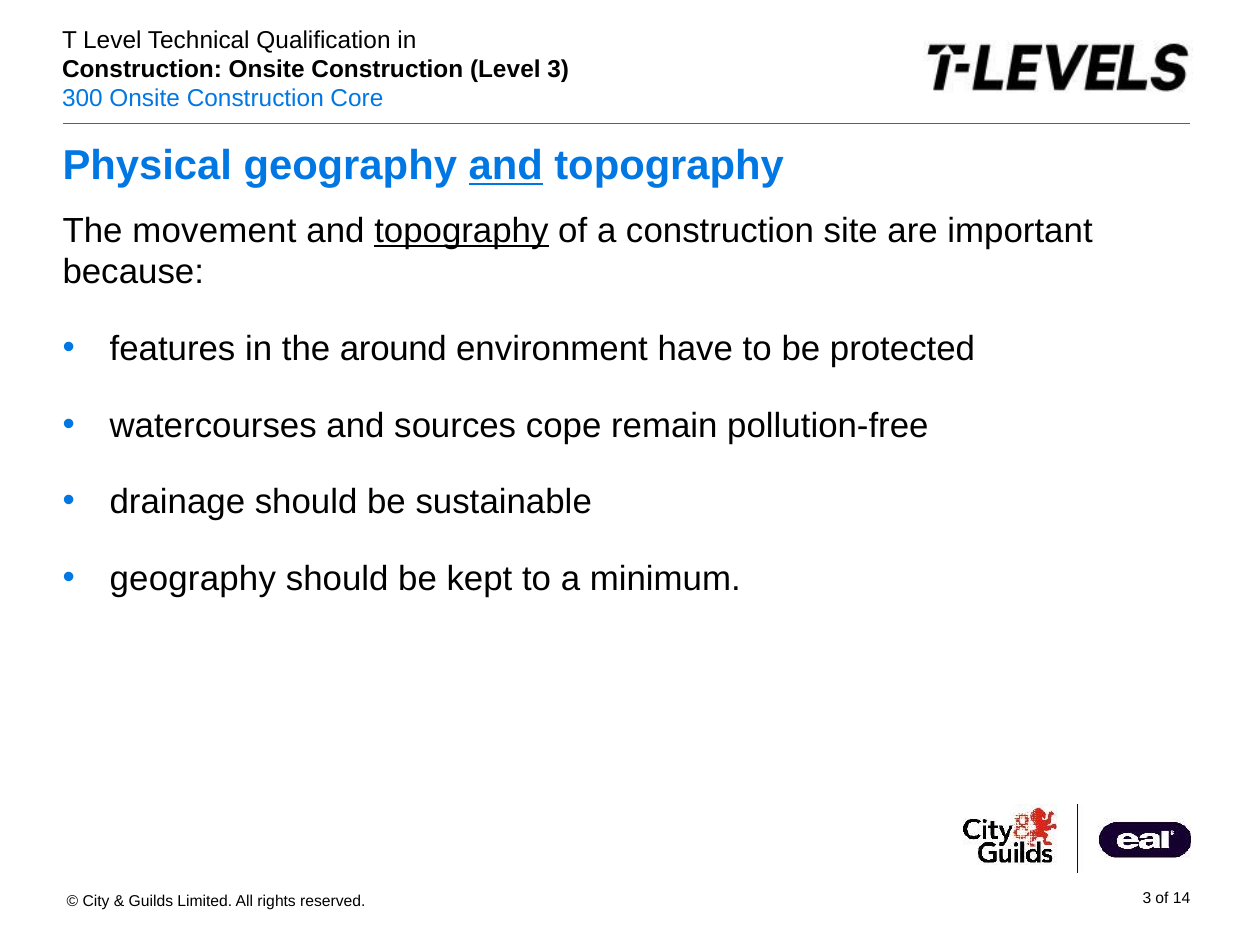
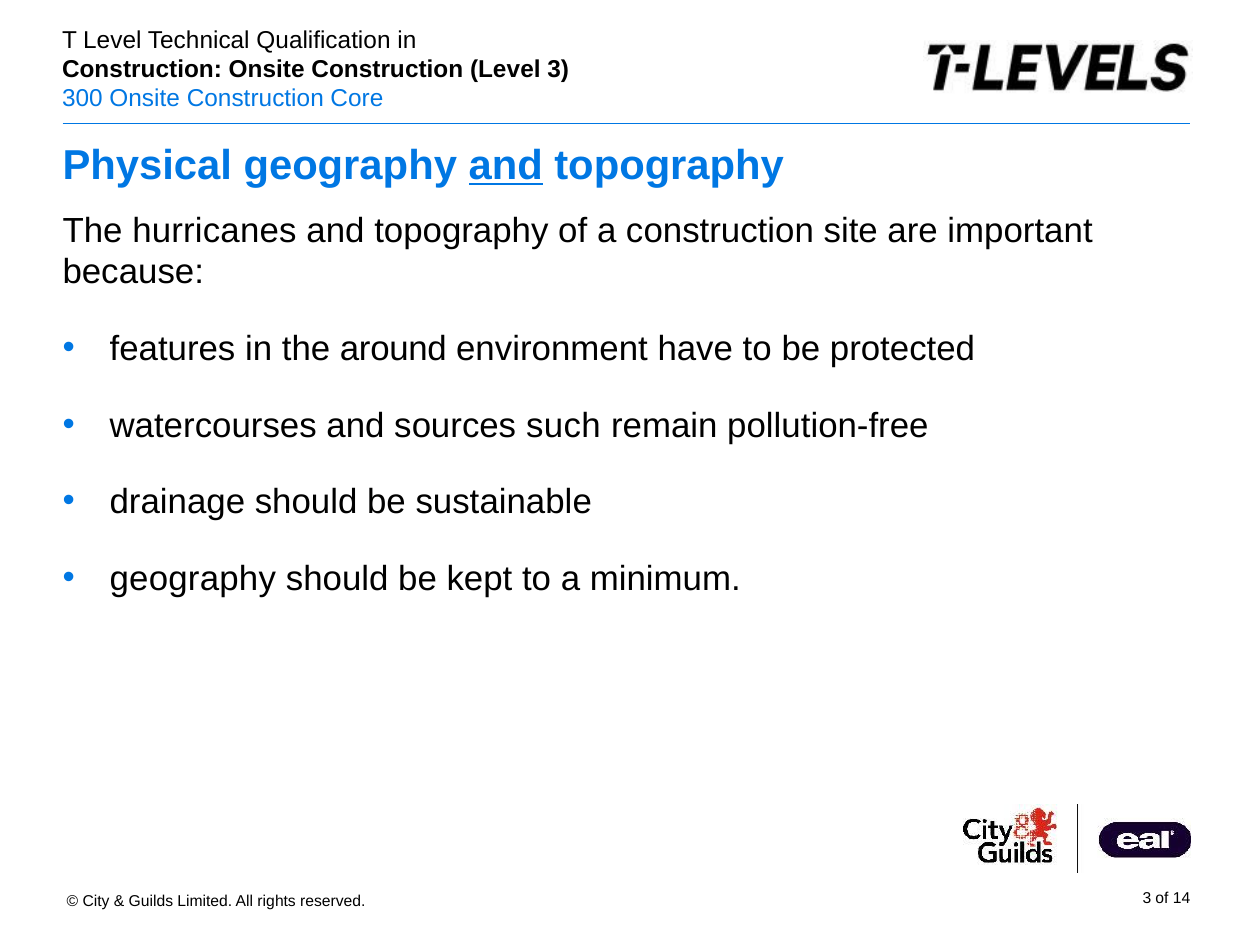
movement: movement -> hurricanes
topography at (461, 231) underline: present -> none
cope: cope -> such
